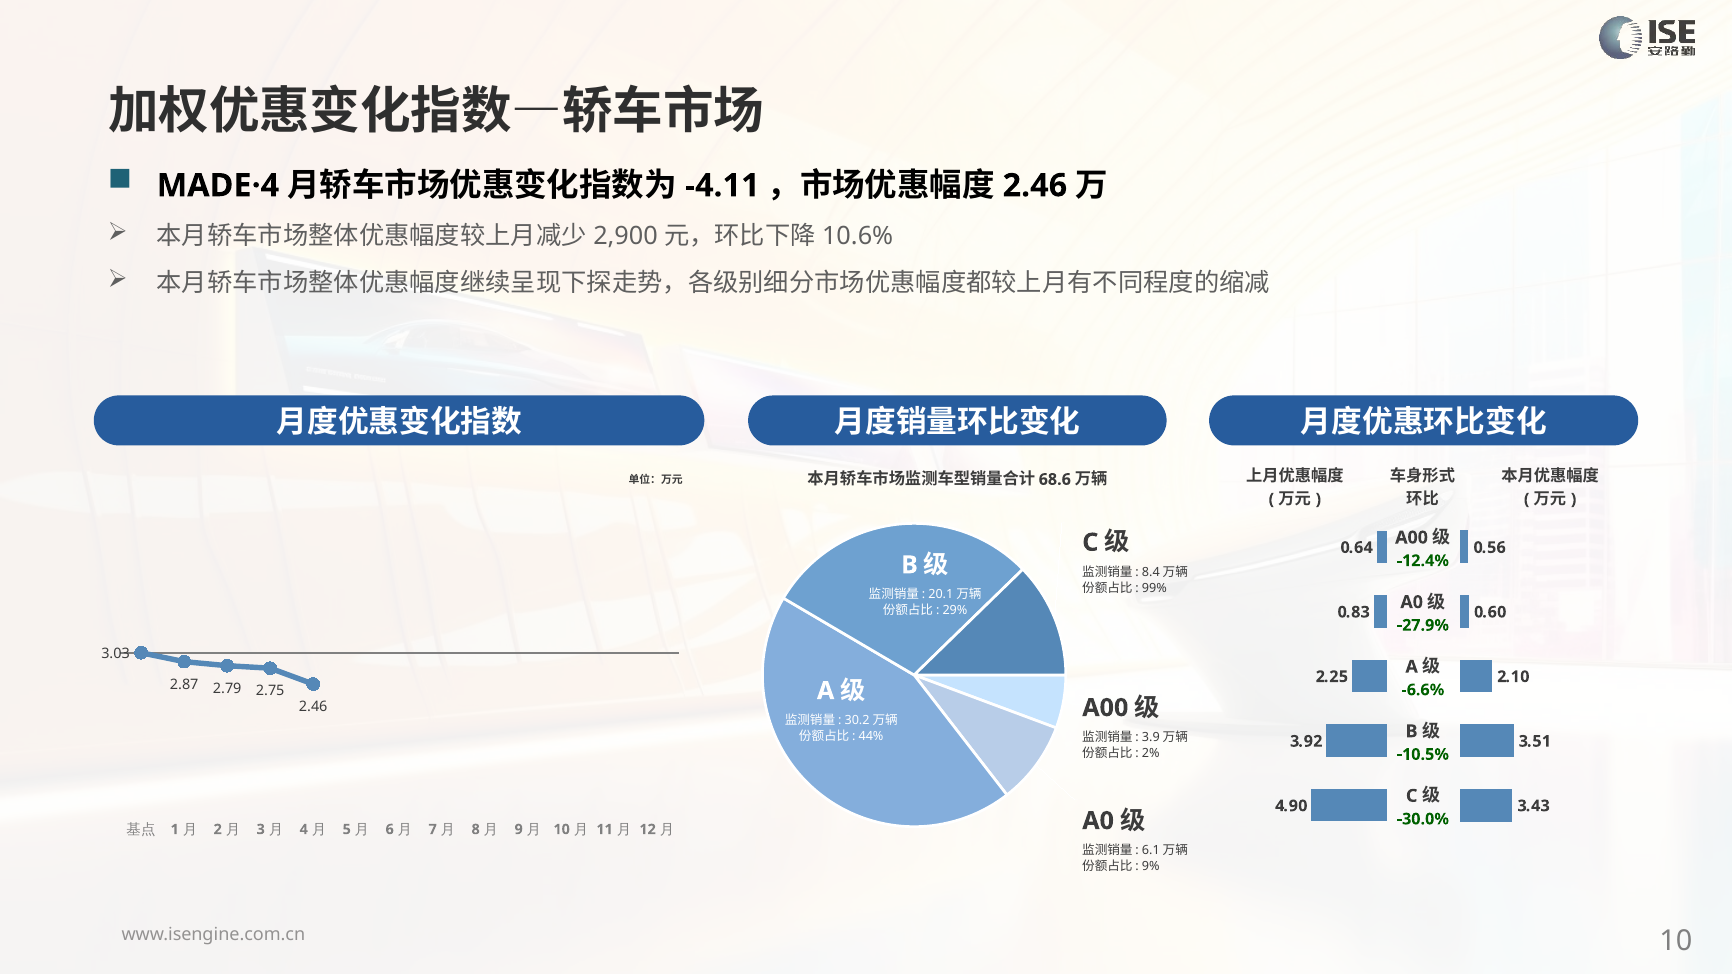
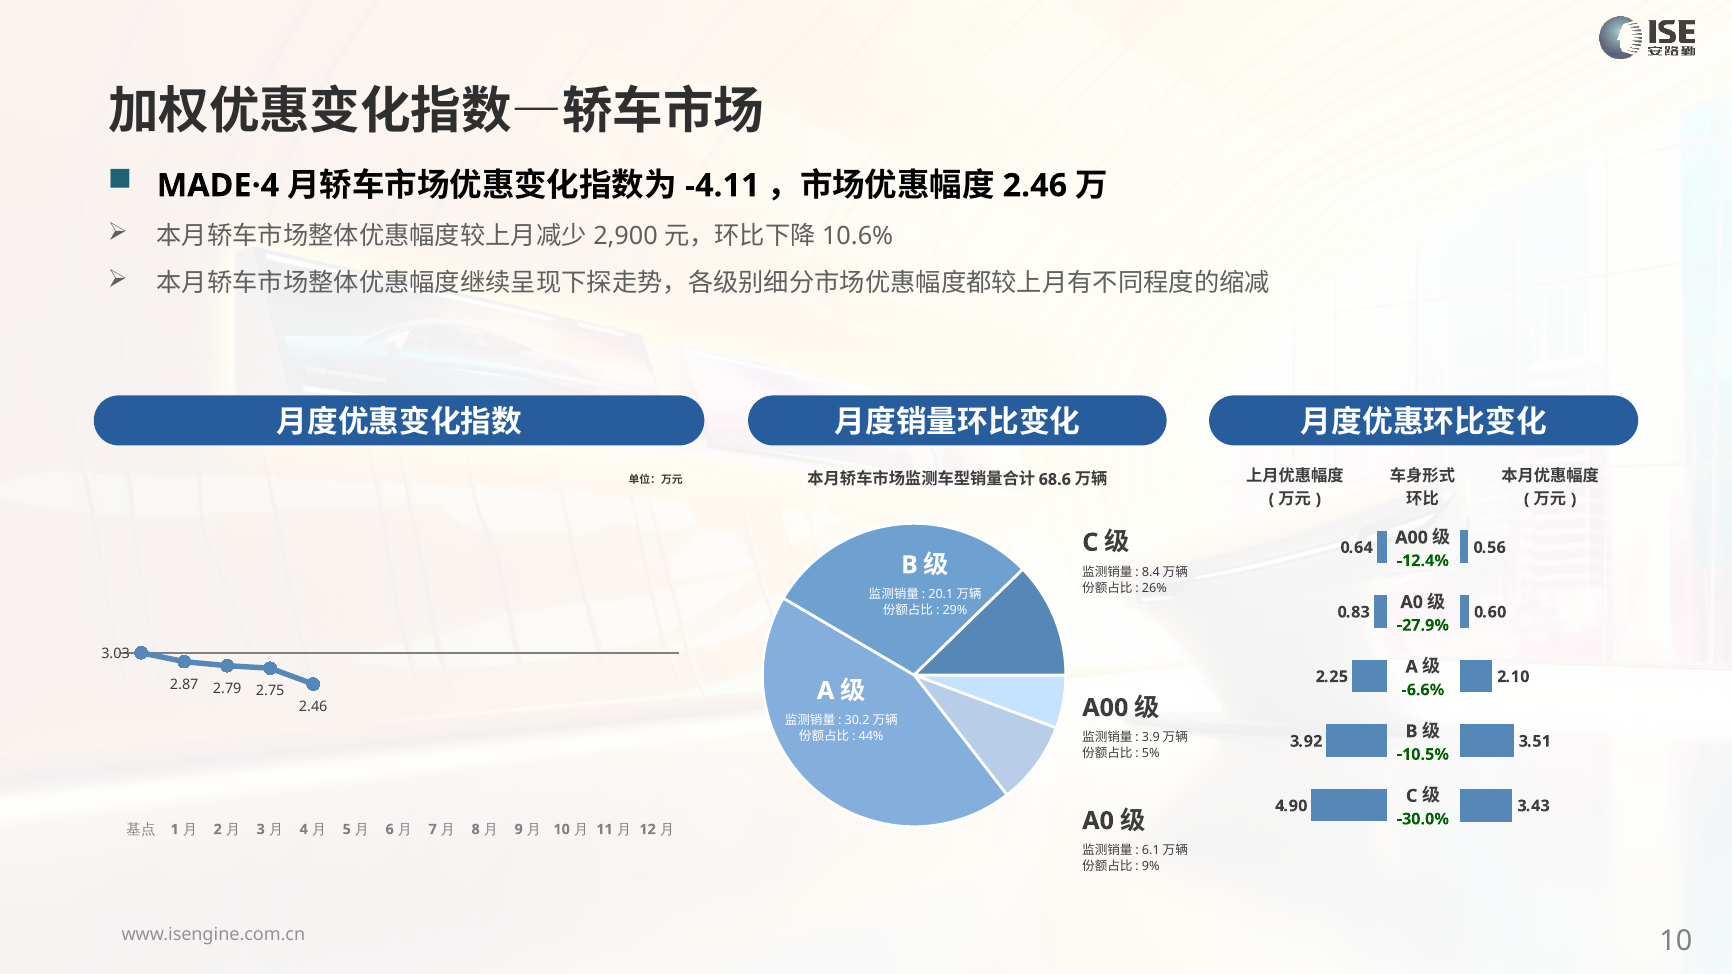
99%: 99% -> 26%
2%: 2% -> 5%
